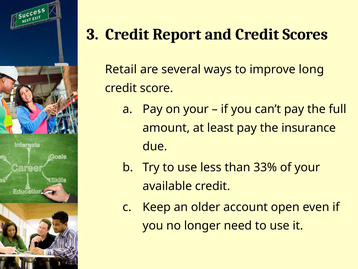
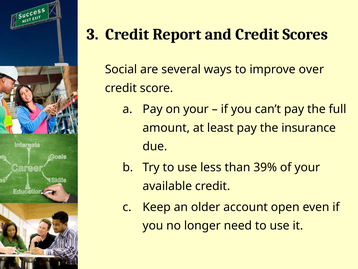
Retail: Retail -> Social
long: long -> over
33%: 33% -> 39%
